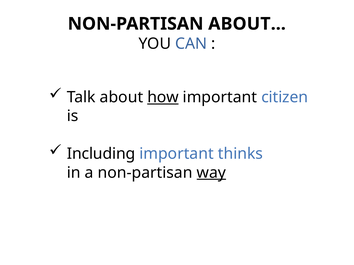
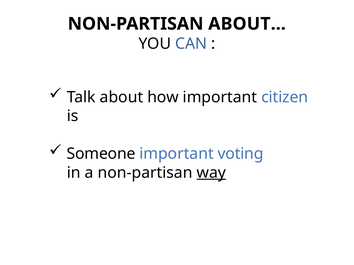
how underline: present -> none
Including: Including -> Someone
thinks: thinks -> voting
